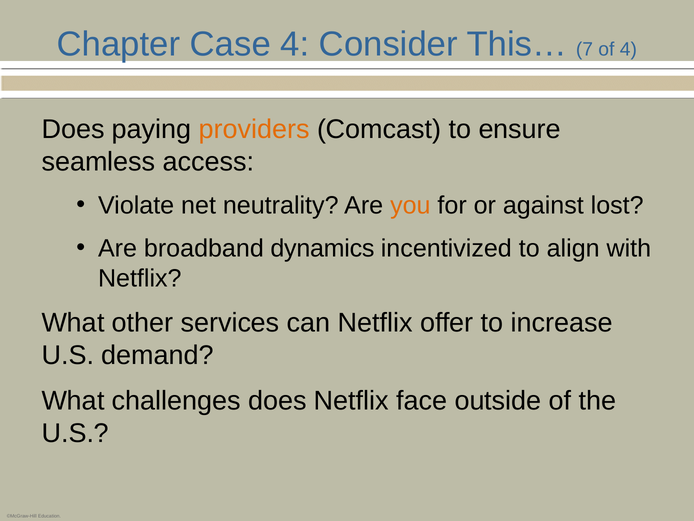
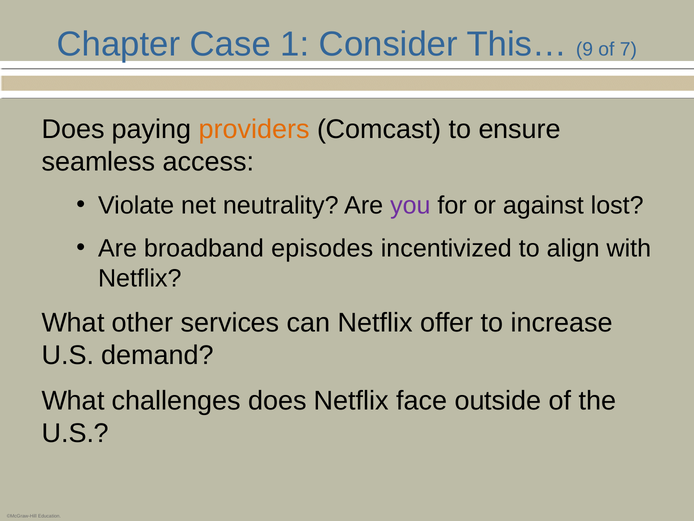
Case 4: 4 -> 1
7: 7 -> 9
of 4: 4 -> 7
you colour: orange -> purple
dynamics: dynamics -> episodes
